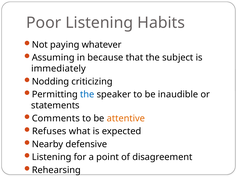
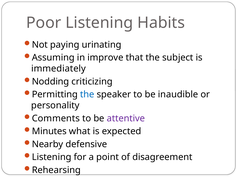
whatever: whatever -> urinating
because: because -> improve
statements: statements -> personality
attentive colour: orange -> purple
Refuses: Refuses -> Minutes
